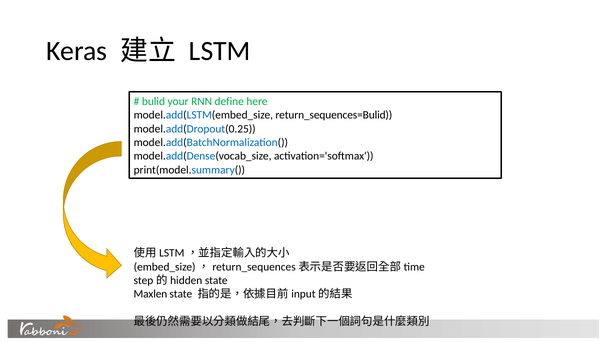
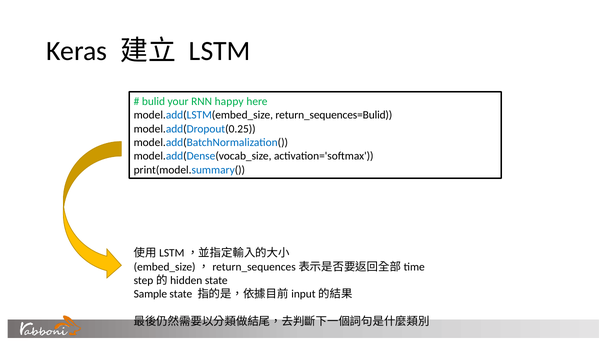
define: define -> happy
Maxlen: Maxlen -> Sample
